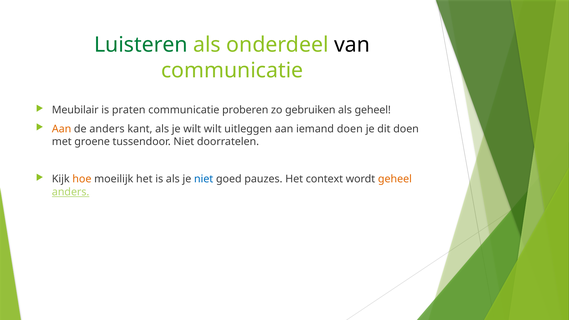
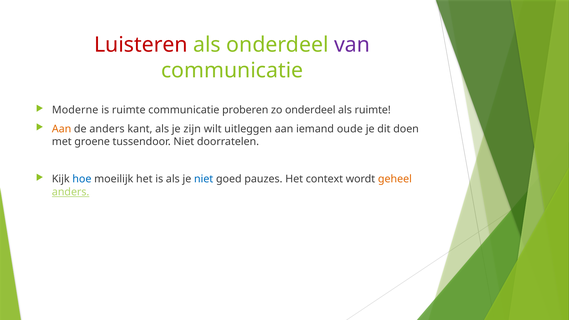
Luisteren colour: green -> red
van colour: black -> purple
Meubilair: Meubilair -> Moderne
is praten: praten -> ruimte
zo gebruiken: gebruiken -> onderdeel
als geheel: geheel -> ruimte
je wilt: wilt -> zijn
iemand doen: doen -> oude
hoe colour: orange -> blue
